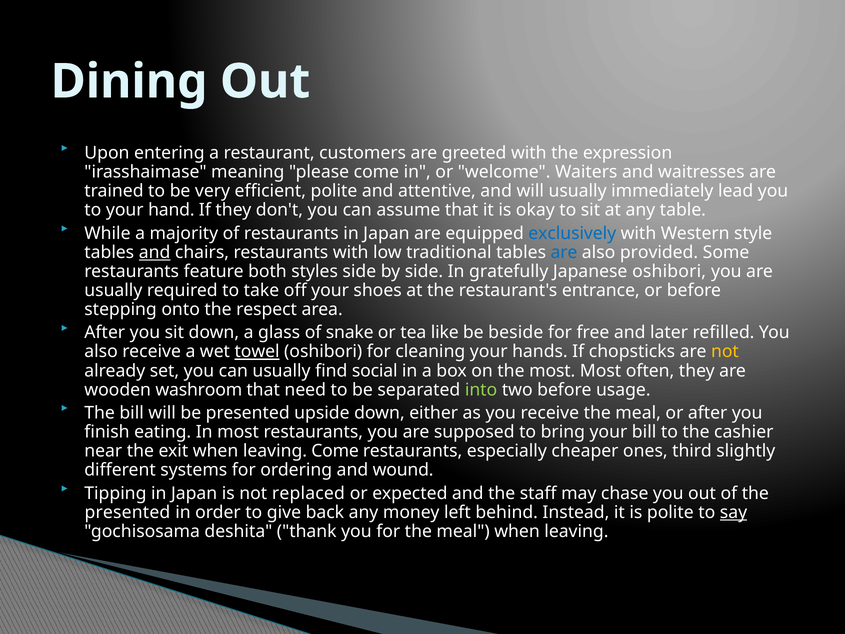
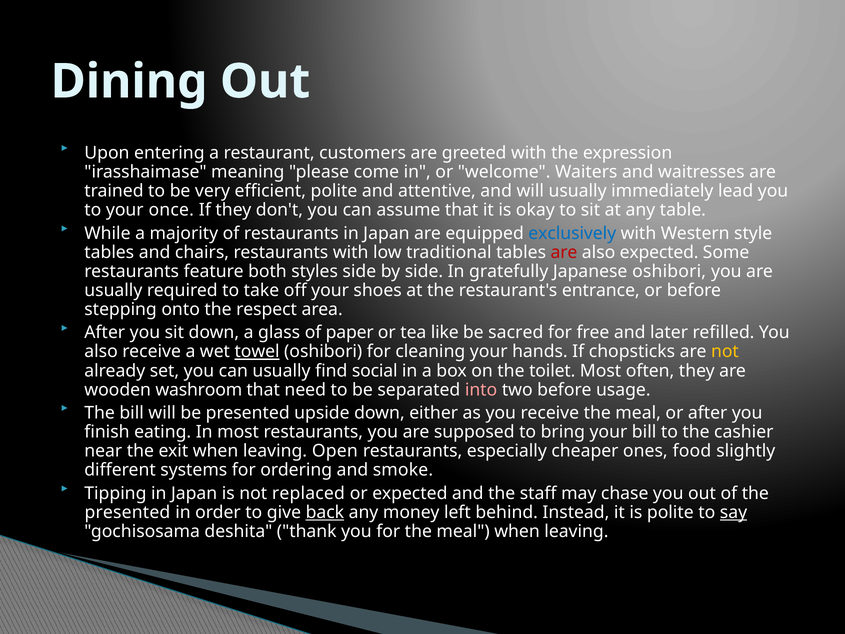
hand: hand -> once
and at (155, 252) underline: present -> none
are at (564, 252) colour: blue -> red
also provided: provided -> expected
snake: snake -> paper
beside: beside -> sacred
the most: most -> toilet
into colour: light green -> pink
leaving Come: Come -> Open
third: third -> food
wound: wound -> smoke
back underline: none -> present
